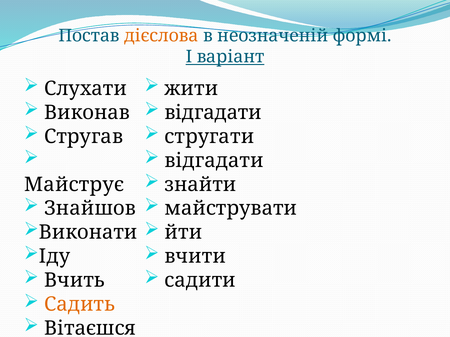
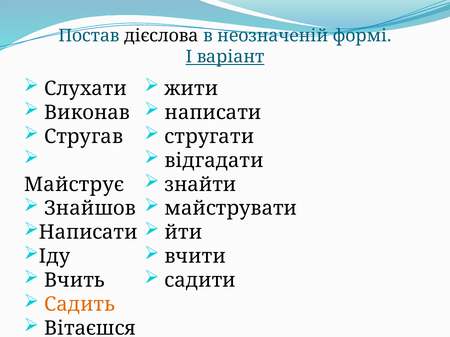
дієслова colour: orange -> black
відгадати at (213, 113): відгадати -> написати
Виконати at (88, 233): Виконати -> Написати
